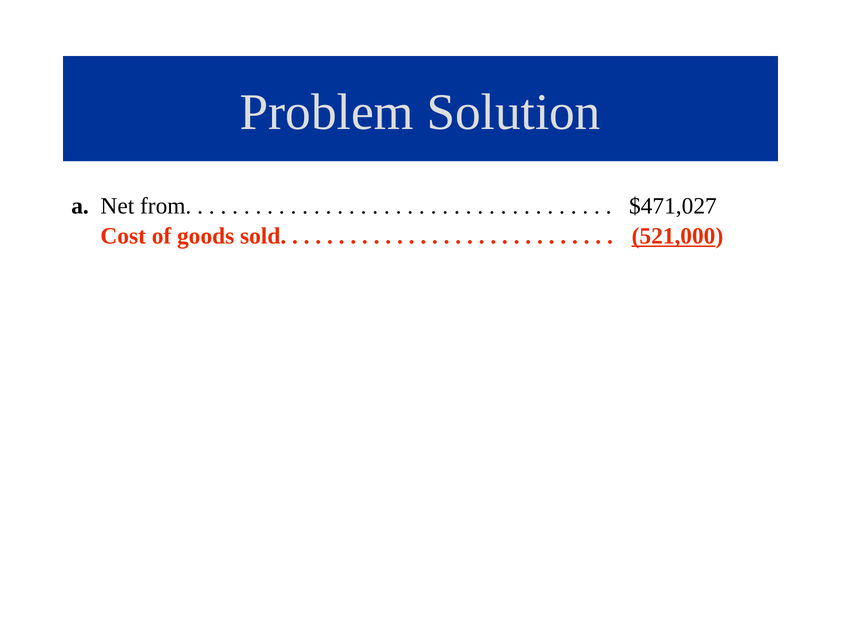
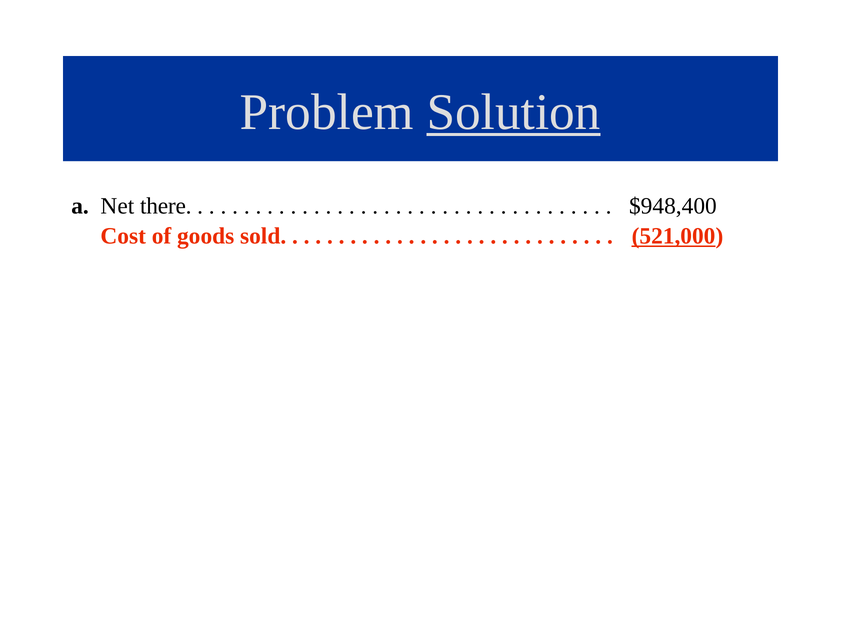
Solution underline: none -> present
from: from -> there
$471,027: $471,027 -> $948,400
